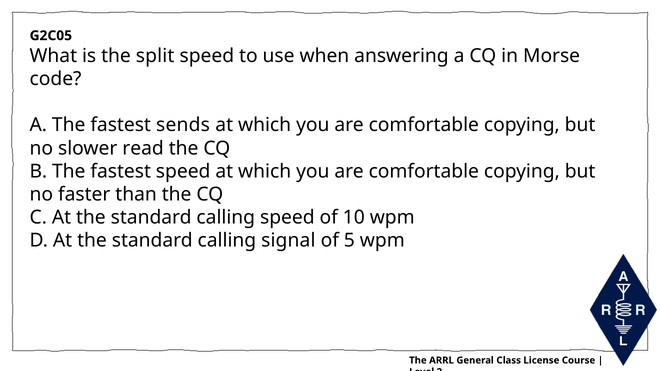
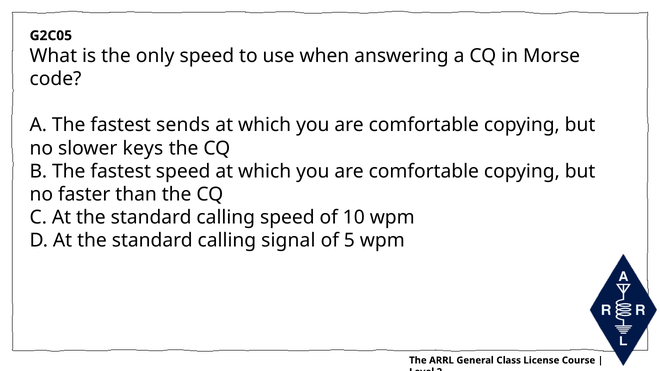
split: split -> only
read: read -> keys
